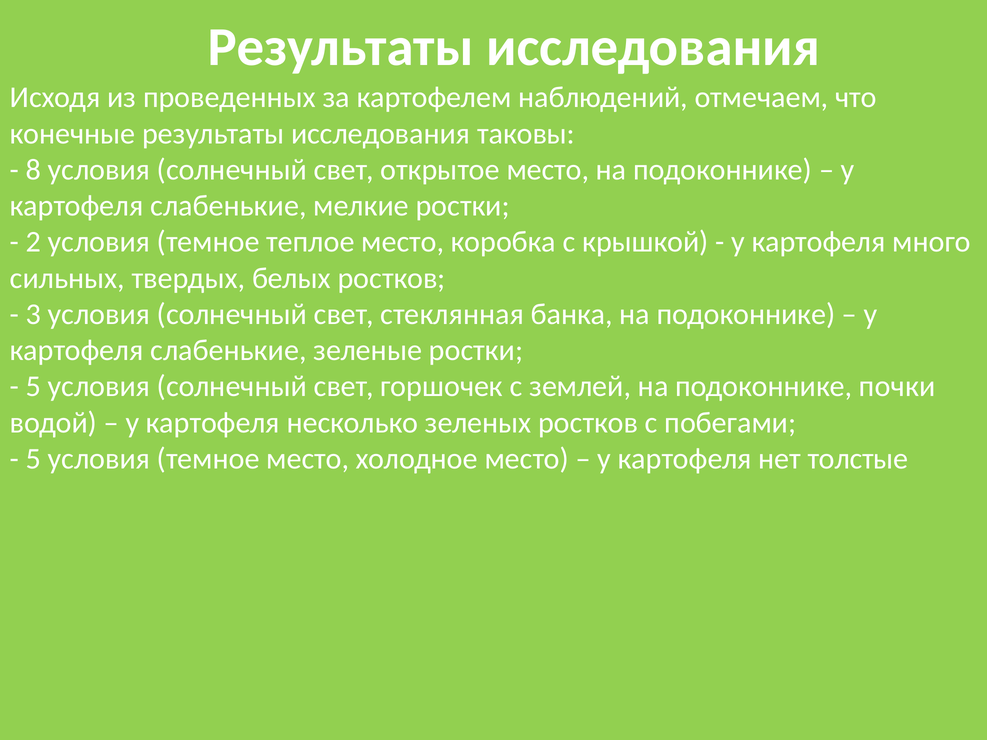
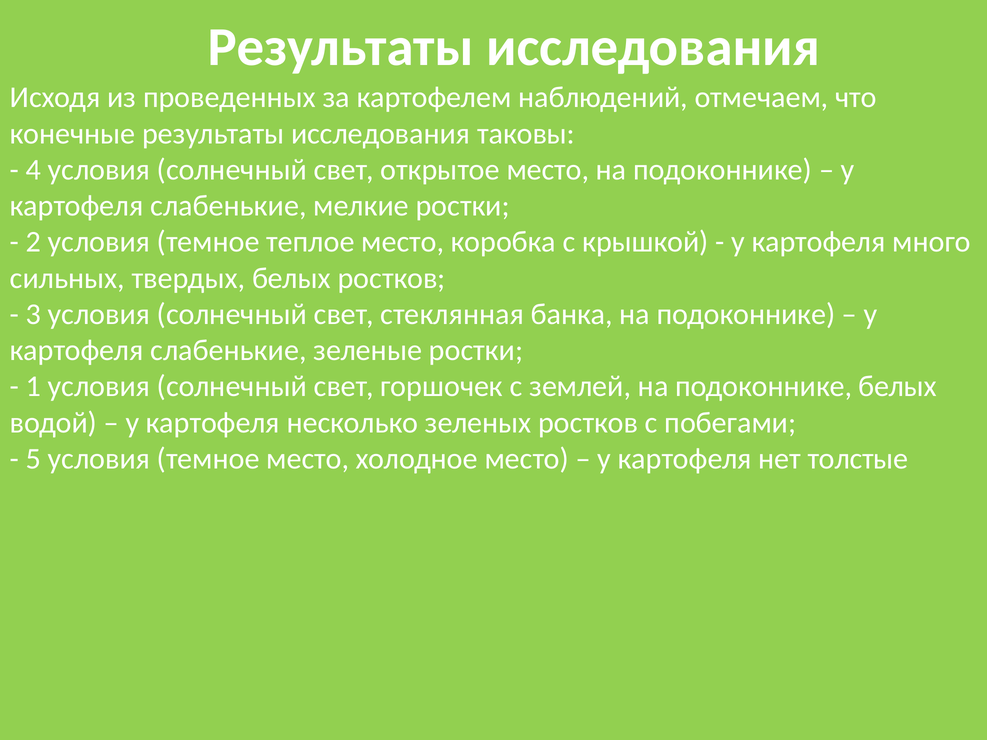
8: 8 -> 4
5 at (33, 387): 5 -> 1
подоконнике почки: почки -> белых
